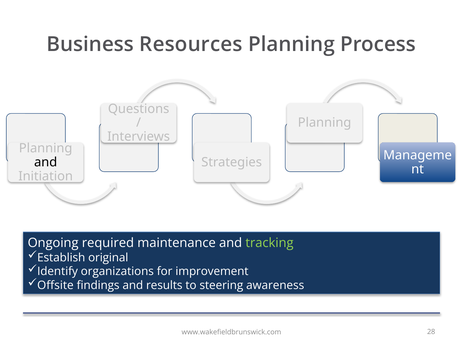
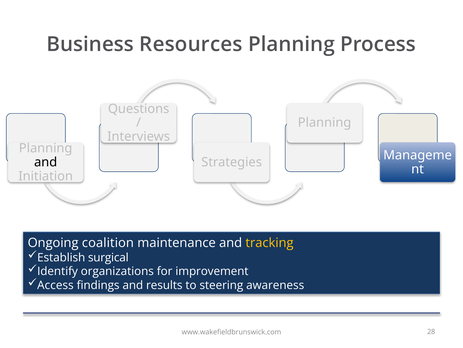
required: required -> coalition
tracking colour: light green -> yellow
original: original -> surgical
Offsite: Offsite -> Access
